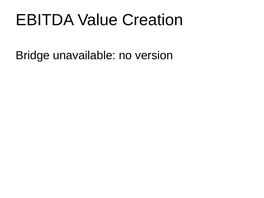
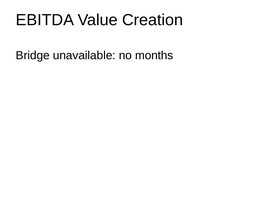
version: version -> months
